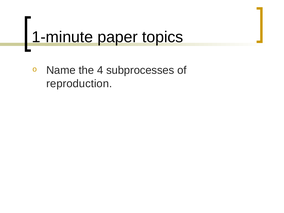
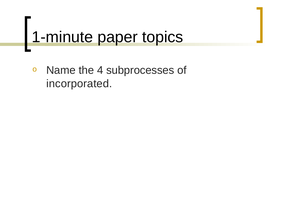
reproduction: reproduction -> incorporated
